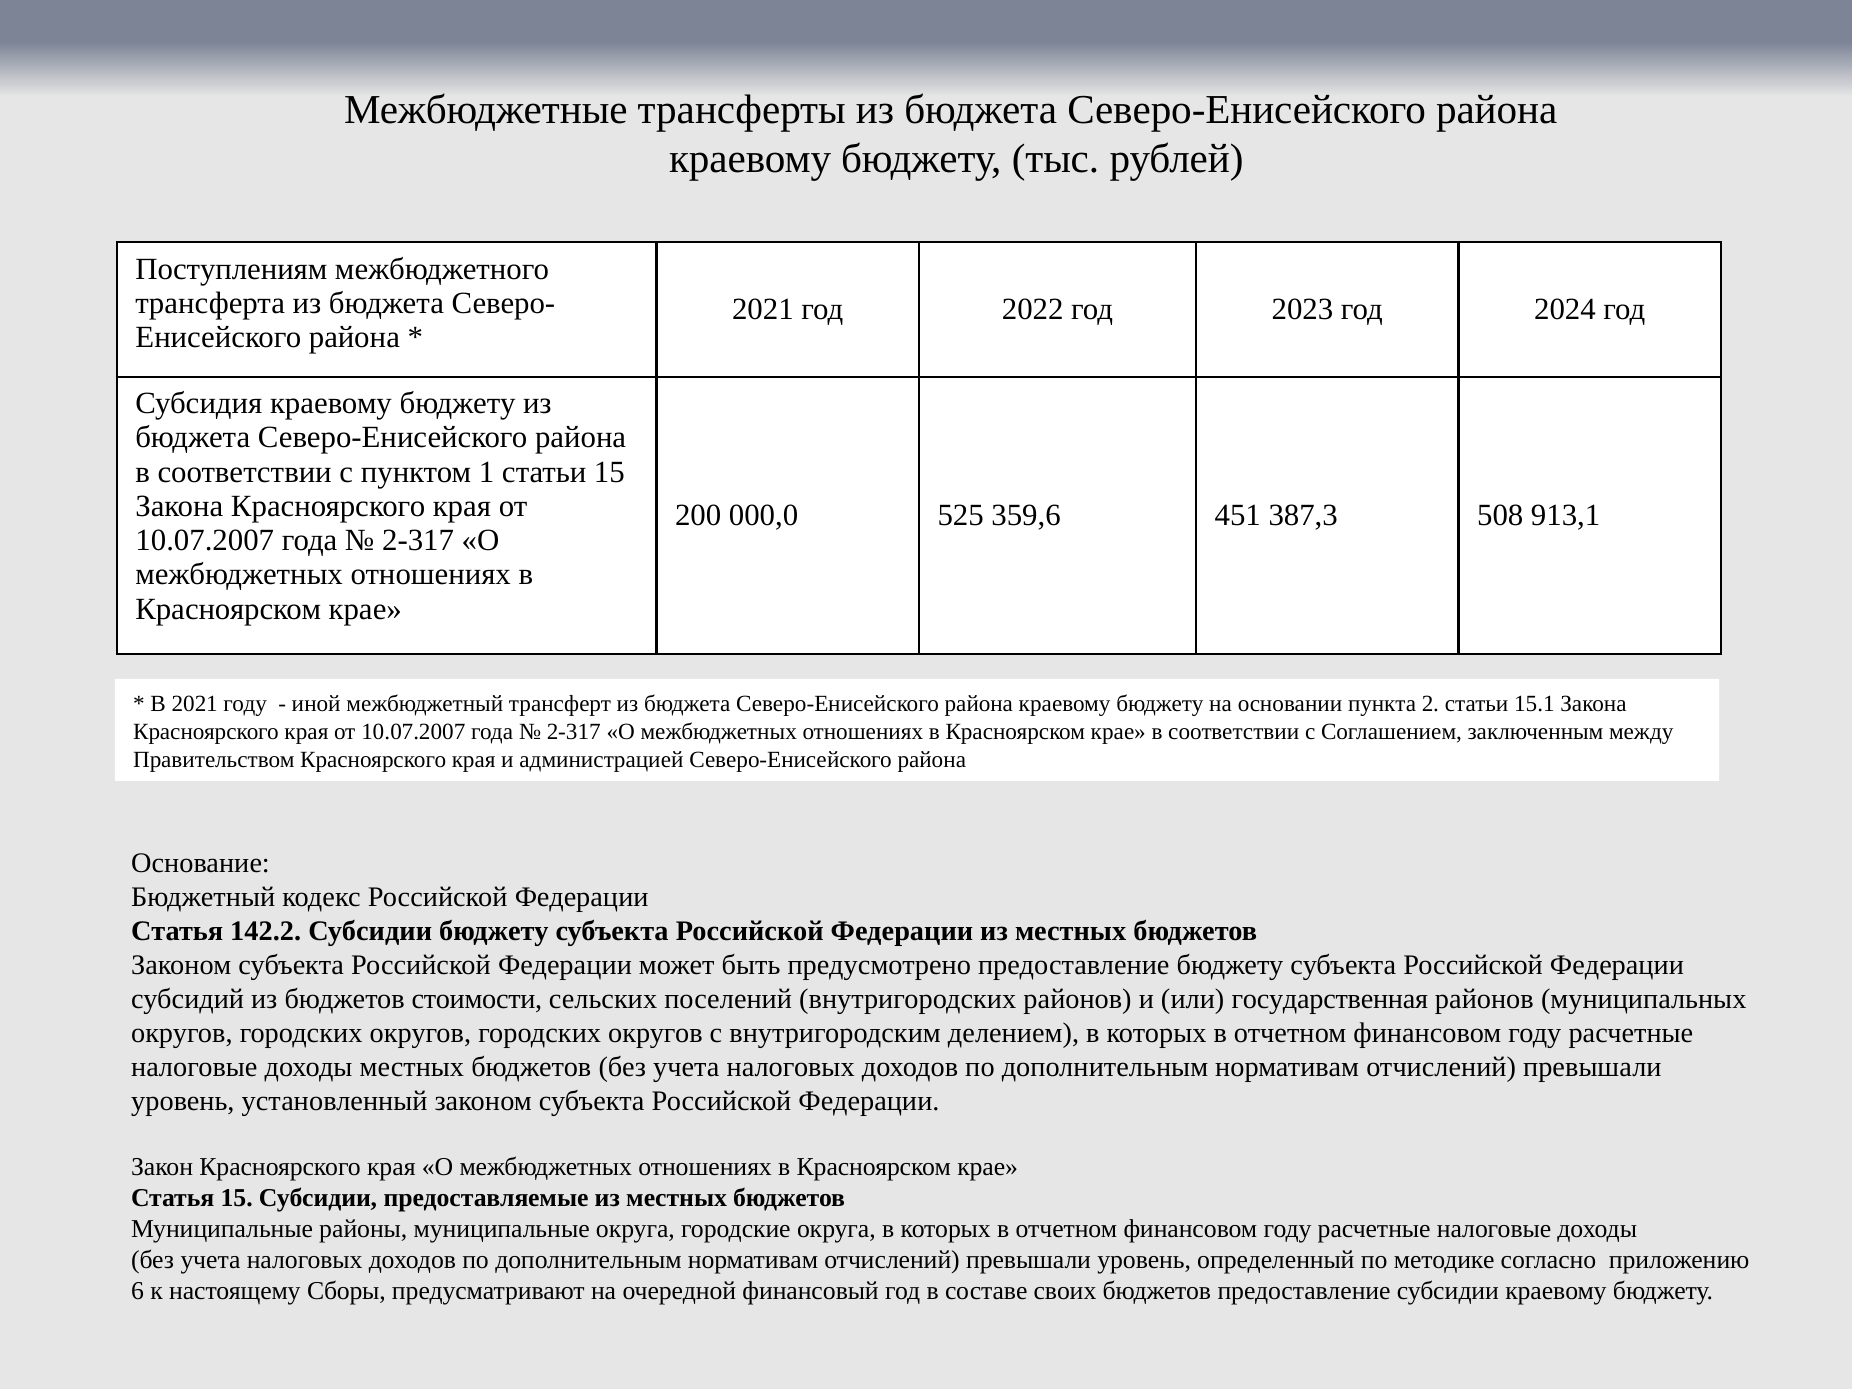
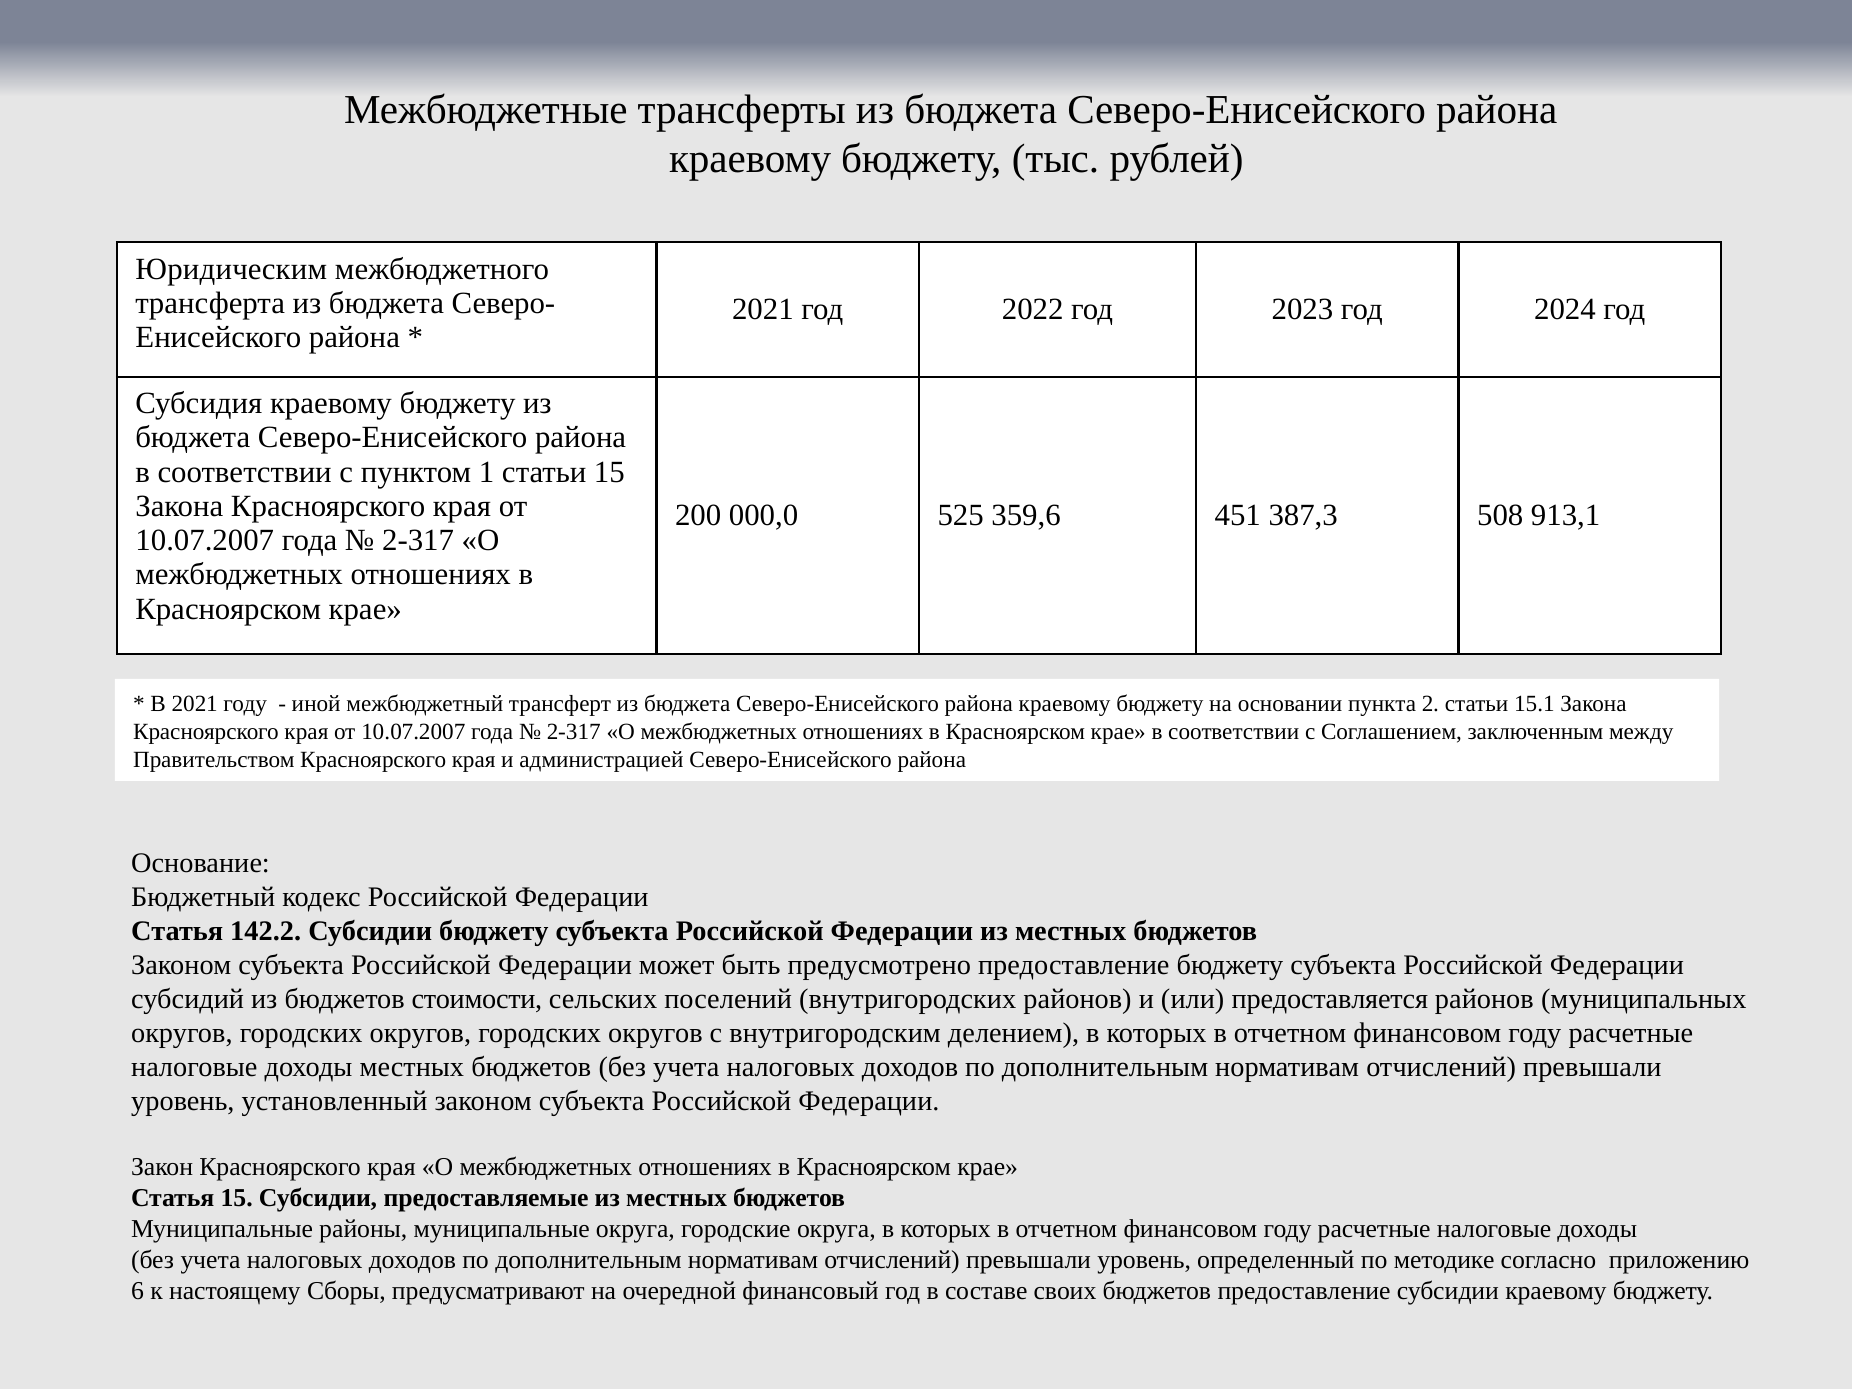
Поступлениям: Поступлениям -> Юридическим
государственная: государственная -> предоставляется
